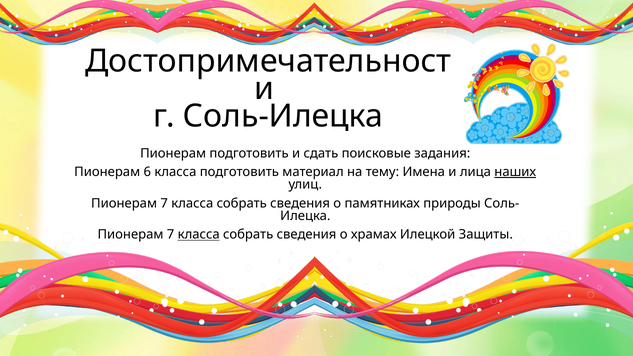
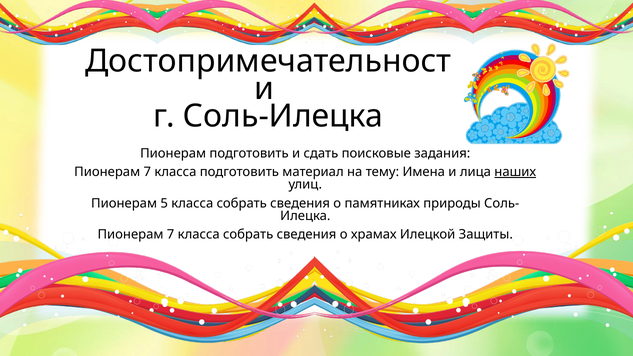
6 at (147, 172): 6 -> 7
7 at (164, 203): 7 -> 5
класса at (199, 235) underline: present -> none
